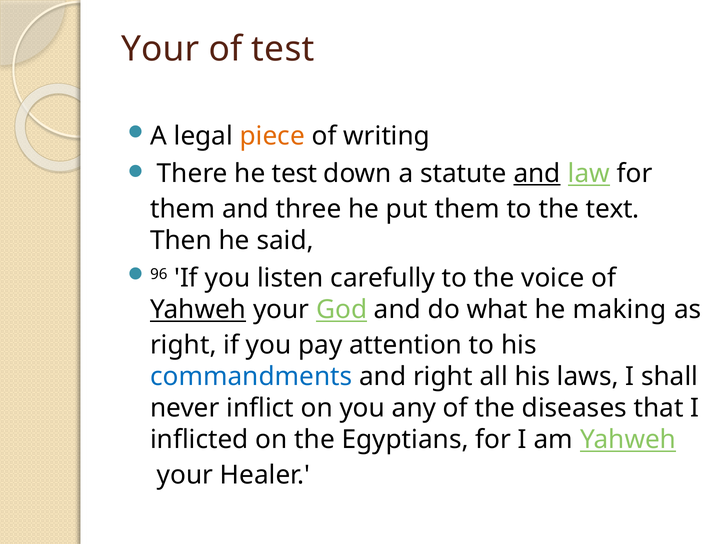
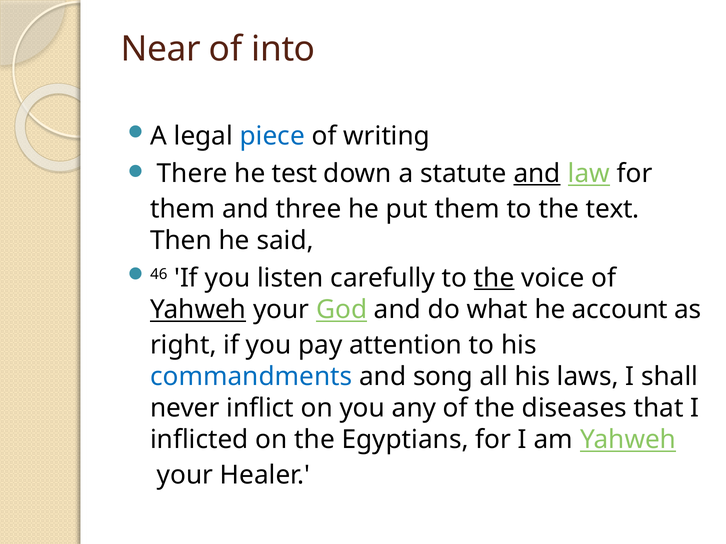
Your at (160, 49): Your -> Near
of test: test -> into
piece colour: orange -> blue
96: 96 -> 46
the at (494, 278) underline: none -> present
making: making -> account
and right: right -> song
